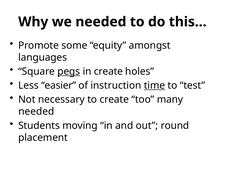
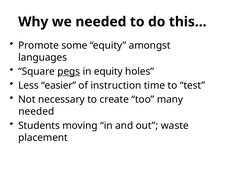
in create: create -> equity
time underline: present -> none
round: round -> waste
